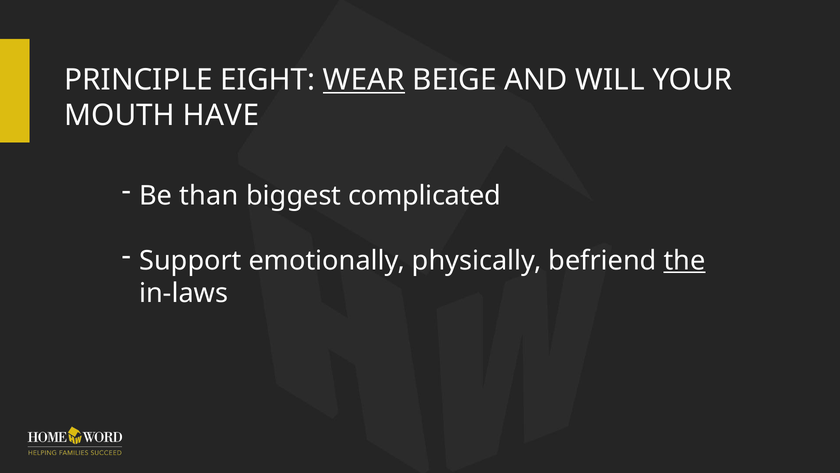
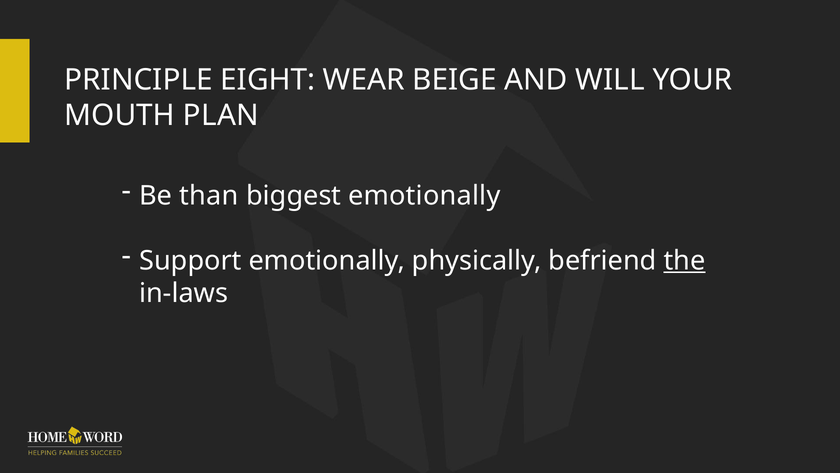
WEAR underline: present -> none
HAVE: HAVE -> PLAN
biggest complicated: complicated -> emotionally
